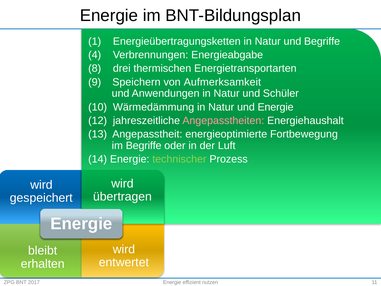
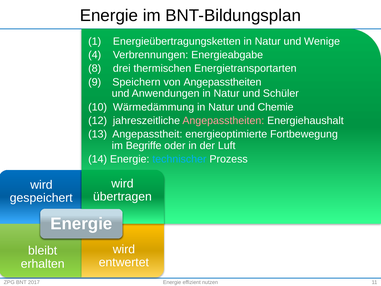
und Begriffe: Begriffe -> Wenige
von Aufmerksamkeit: Aufmerksamkeit -> Angepasstheiten
und Energie: Energie -> Chemie
technischer colour: light green -> light blue
